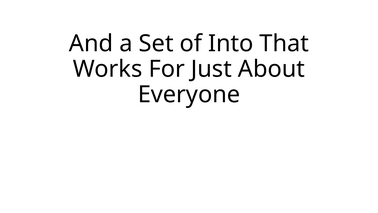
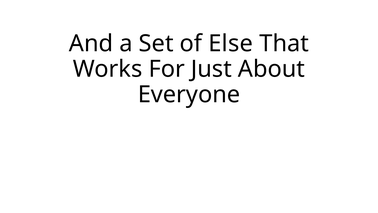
Into: Into -> Else
